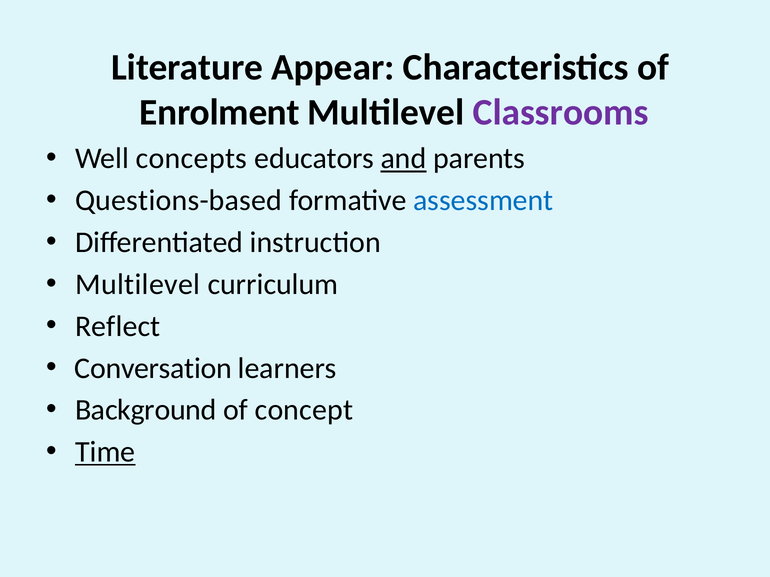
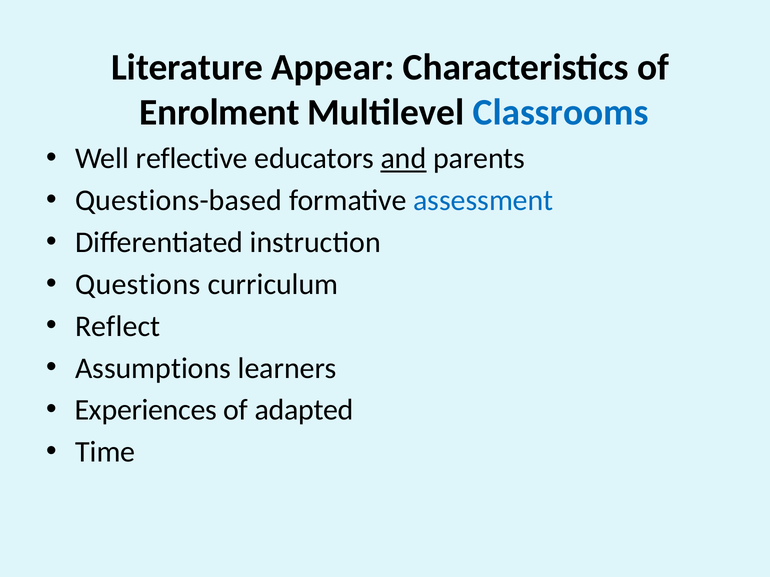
Classrooms colour: purple -> blue
concepts: concepts -> reflective
Multilevel at (138, 285): Multilevel -> Questions
Conversation: Conversation -> Assumptions
Background: Background -> Experiences
concept: concept -> adapted
Time underline: present -> none
